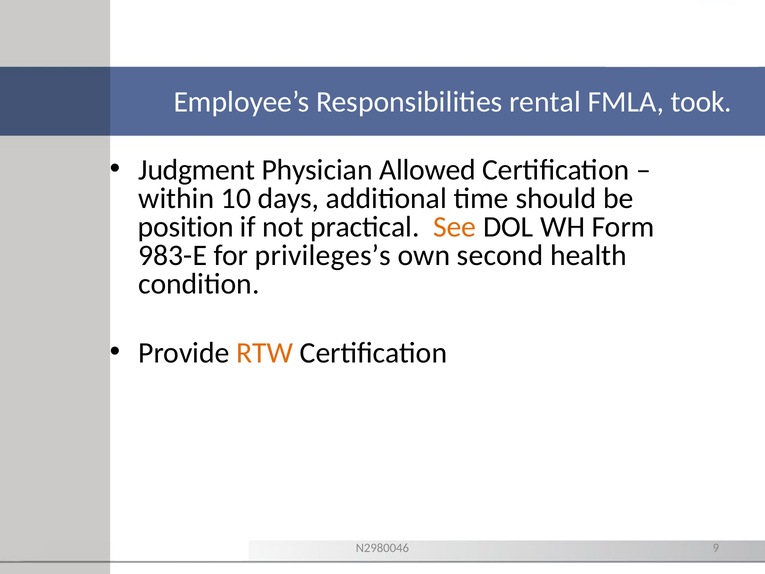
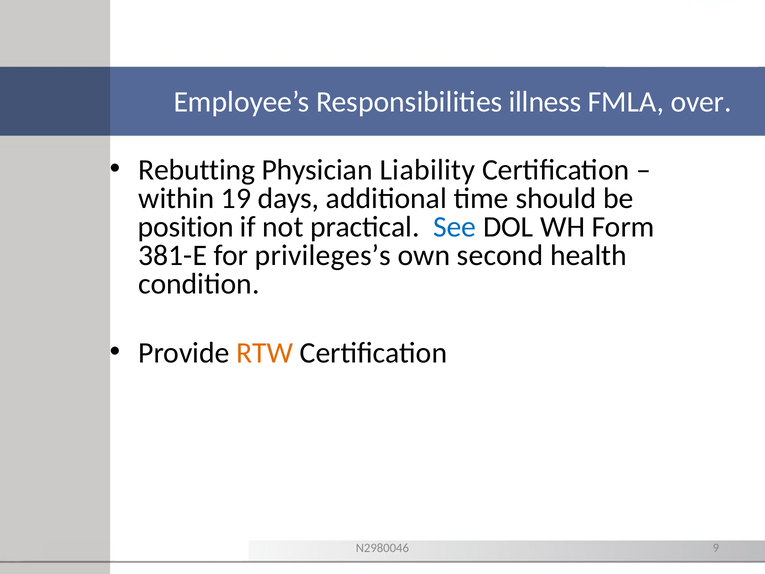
rental: rental -> illness
took: took -> over
Judgment: Judgment -> Rebutting
Allowed: Allowed -> Liability
10: 10 -> 19
See colour: orange -> blue
983-E: 983-E -> 381-E
